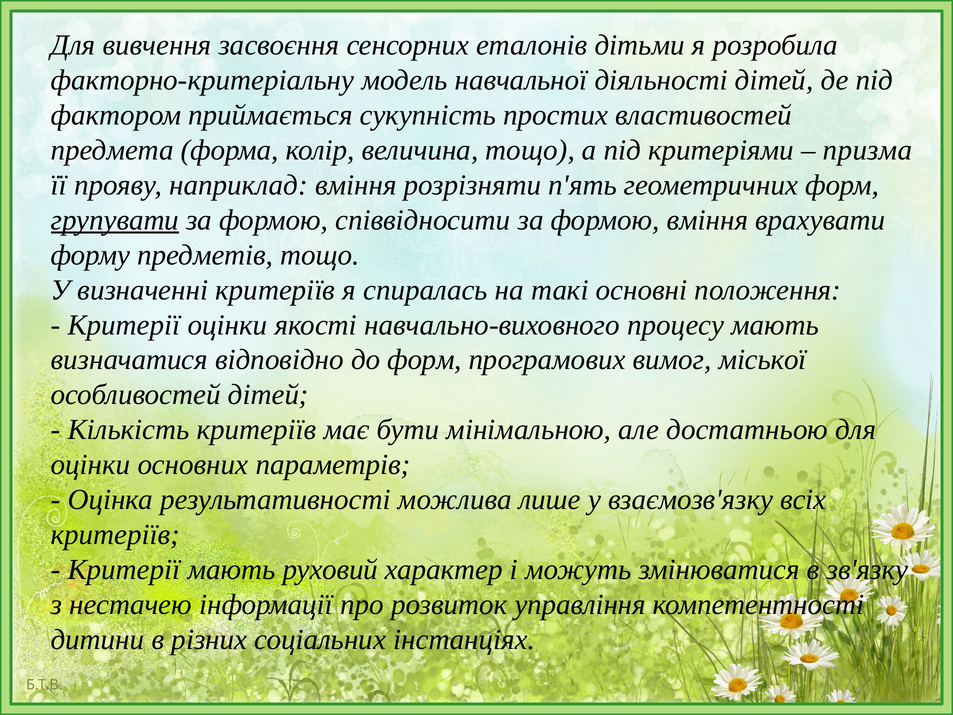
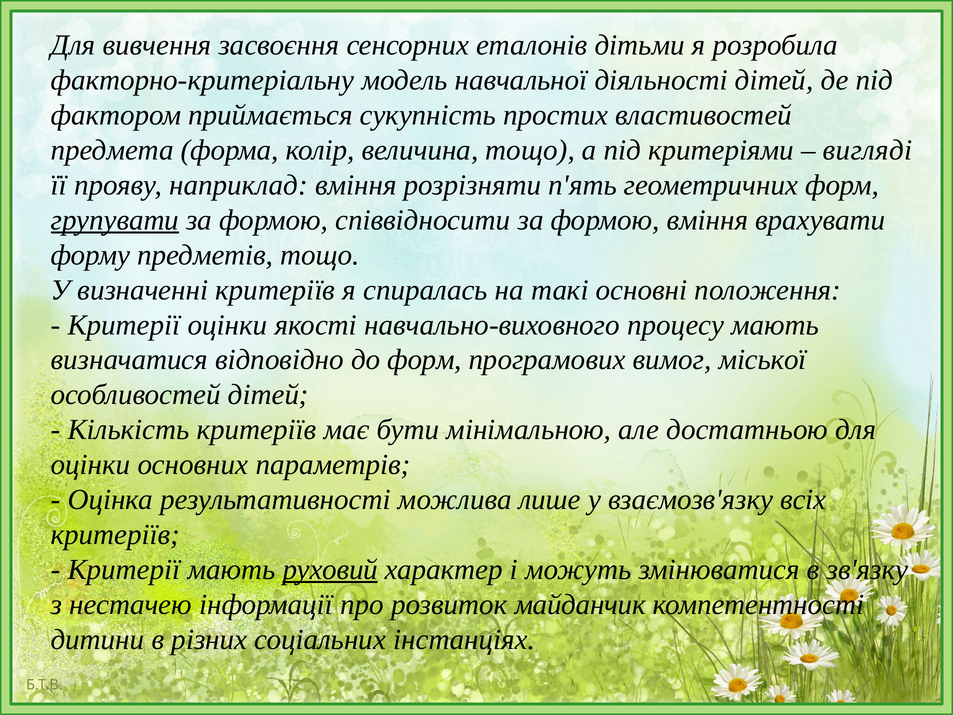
призма: призма -> вигляді
руховий underline: none -> present
управління: управління -> майданчик
